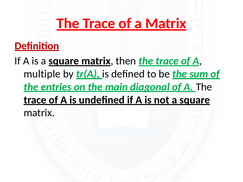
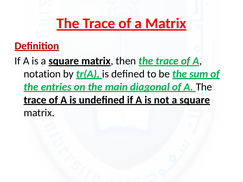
multiple: multiple -> notation
